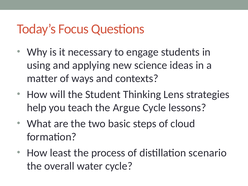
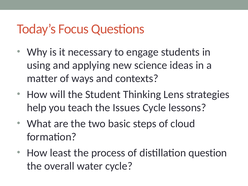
Argue: Argue -> Issues
scenario: scenario -> question
